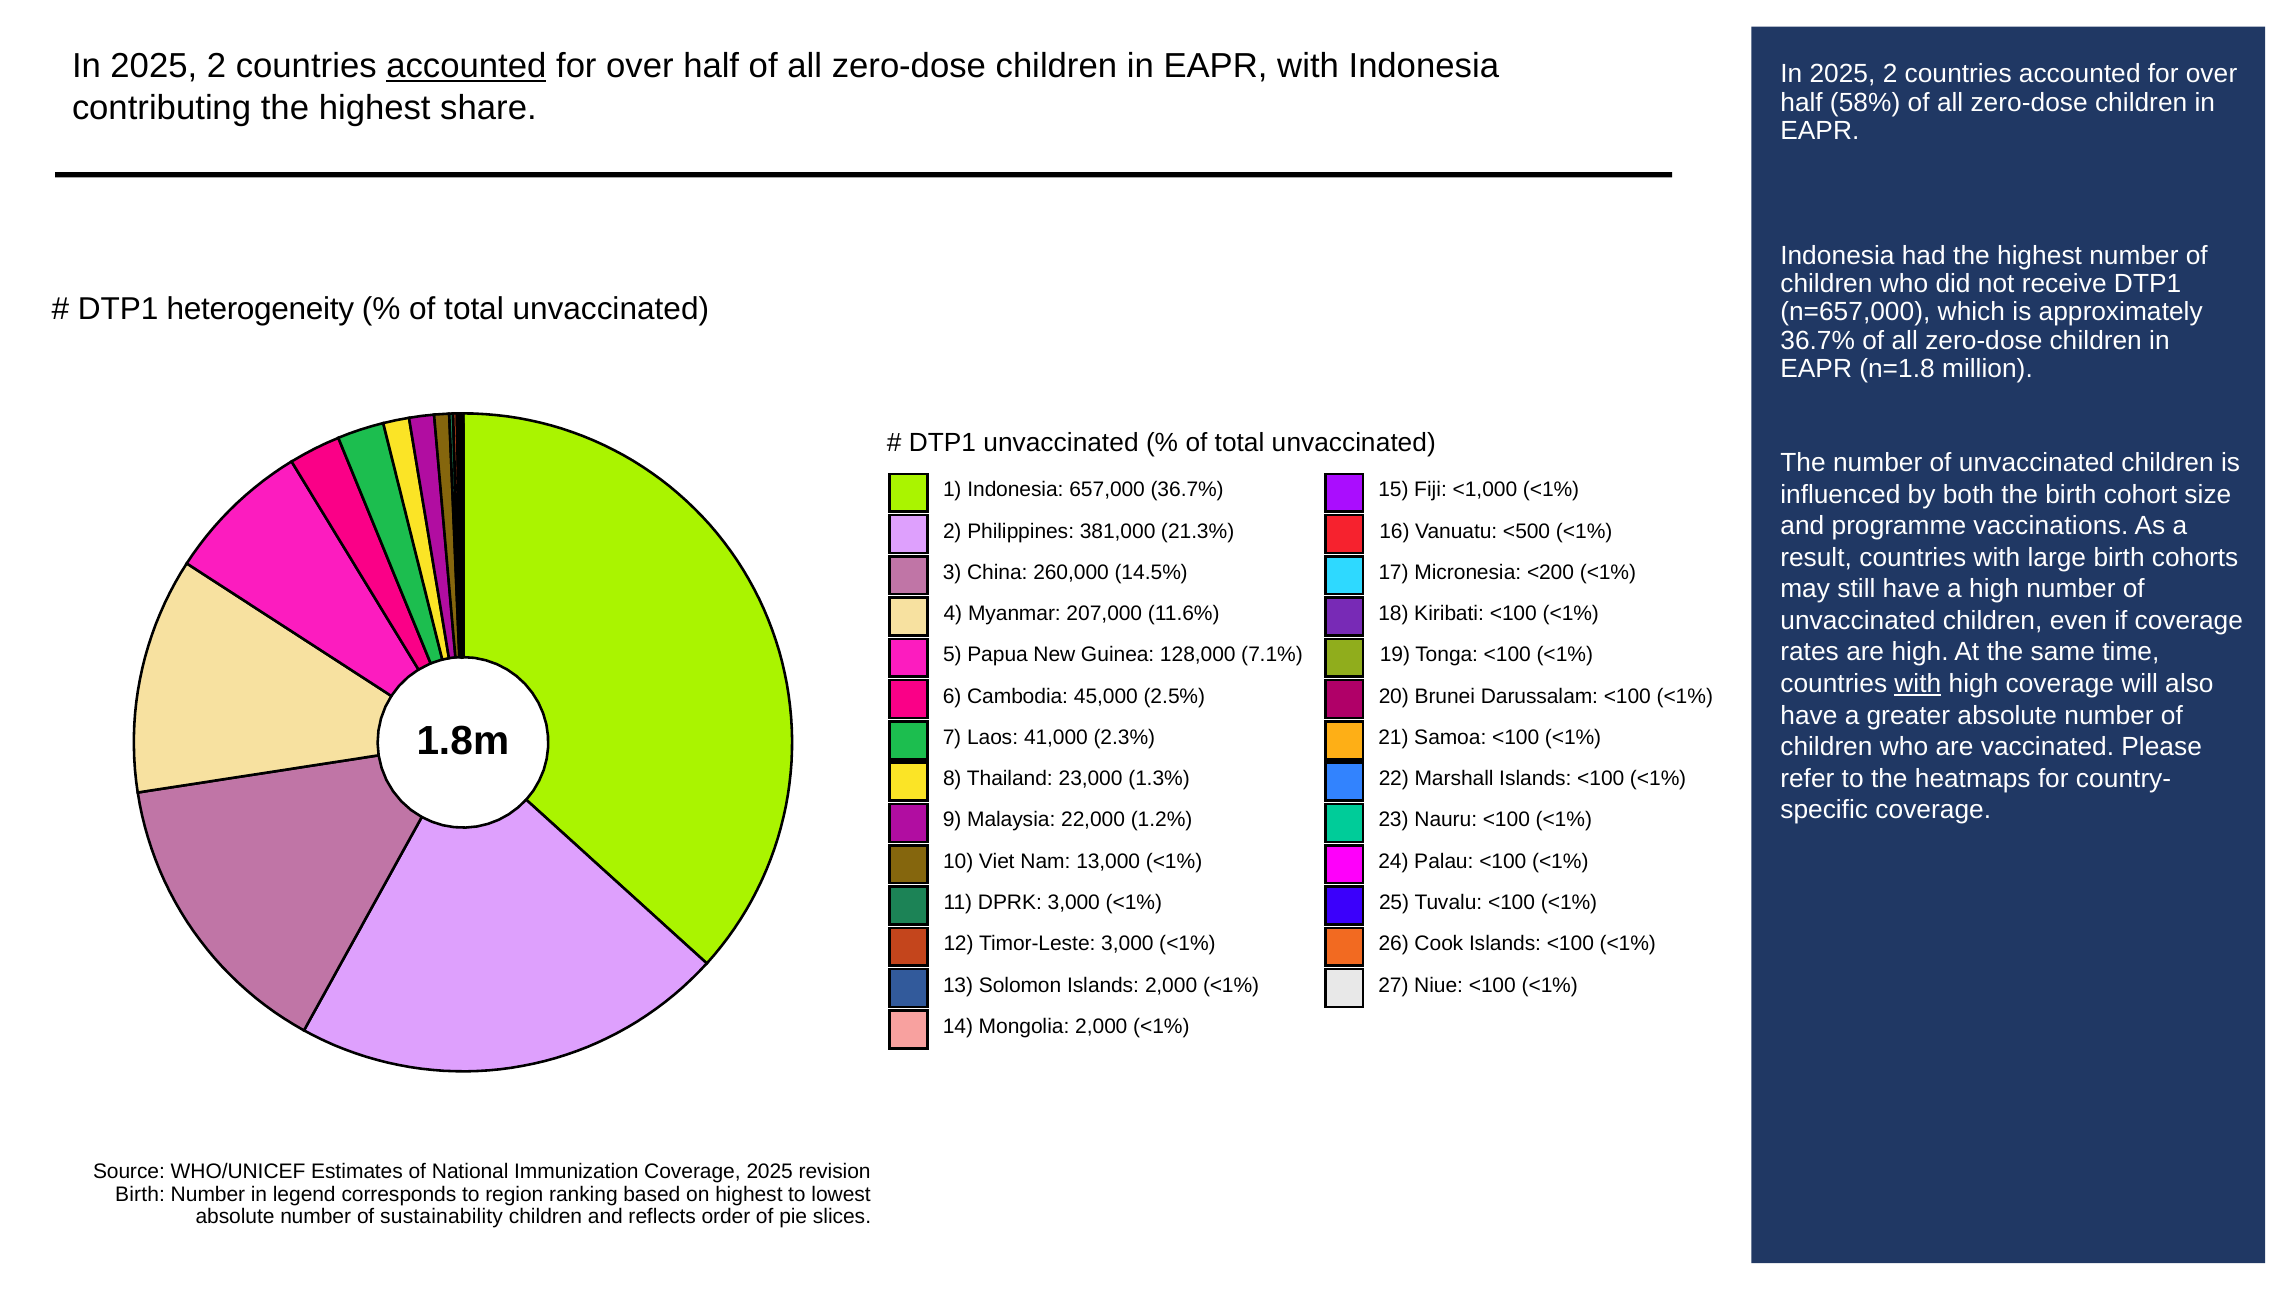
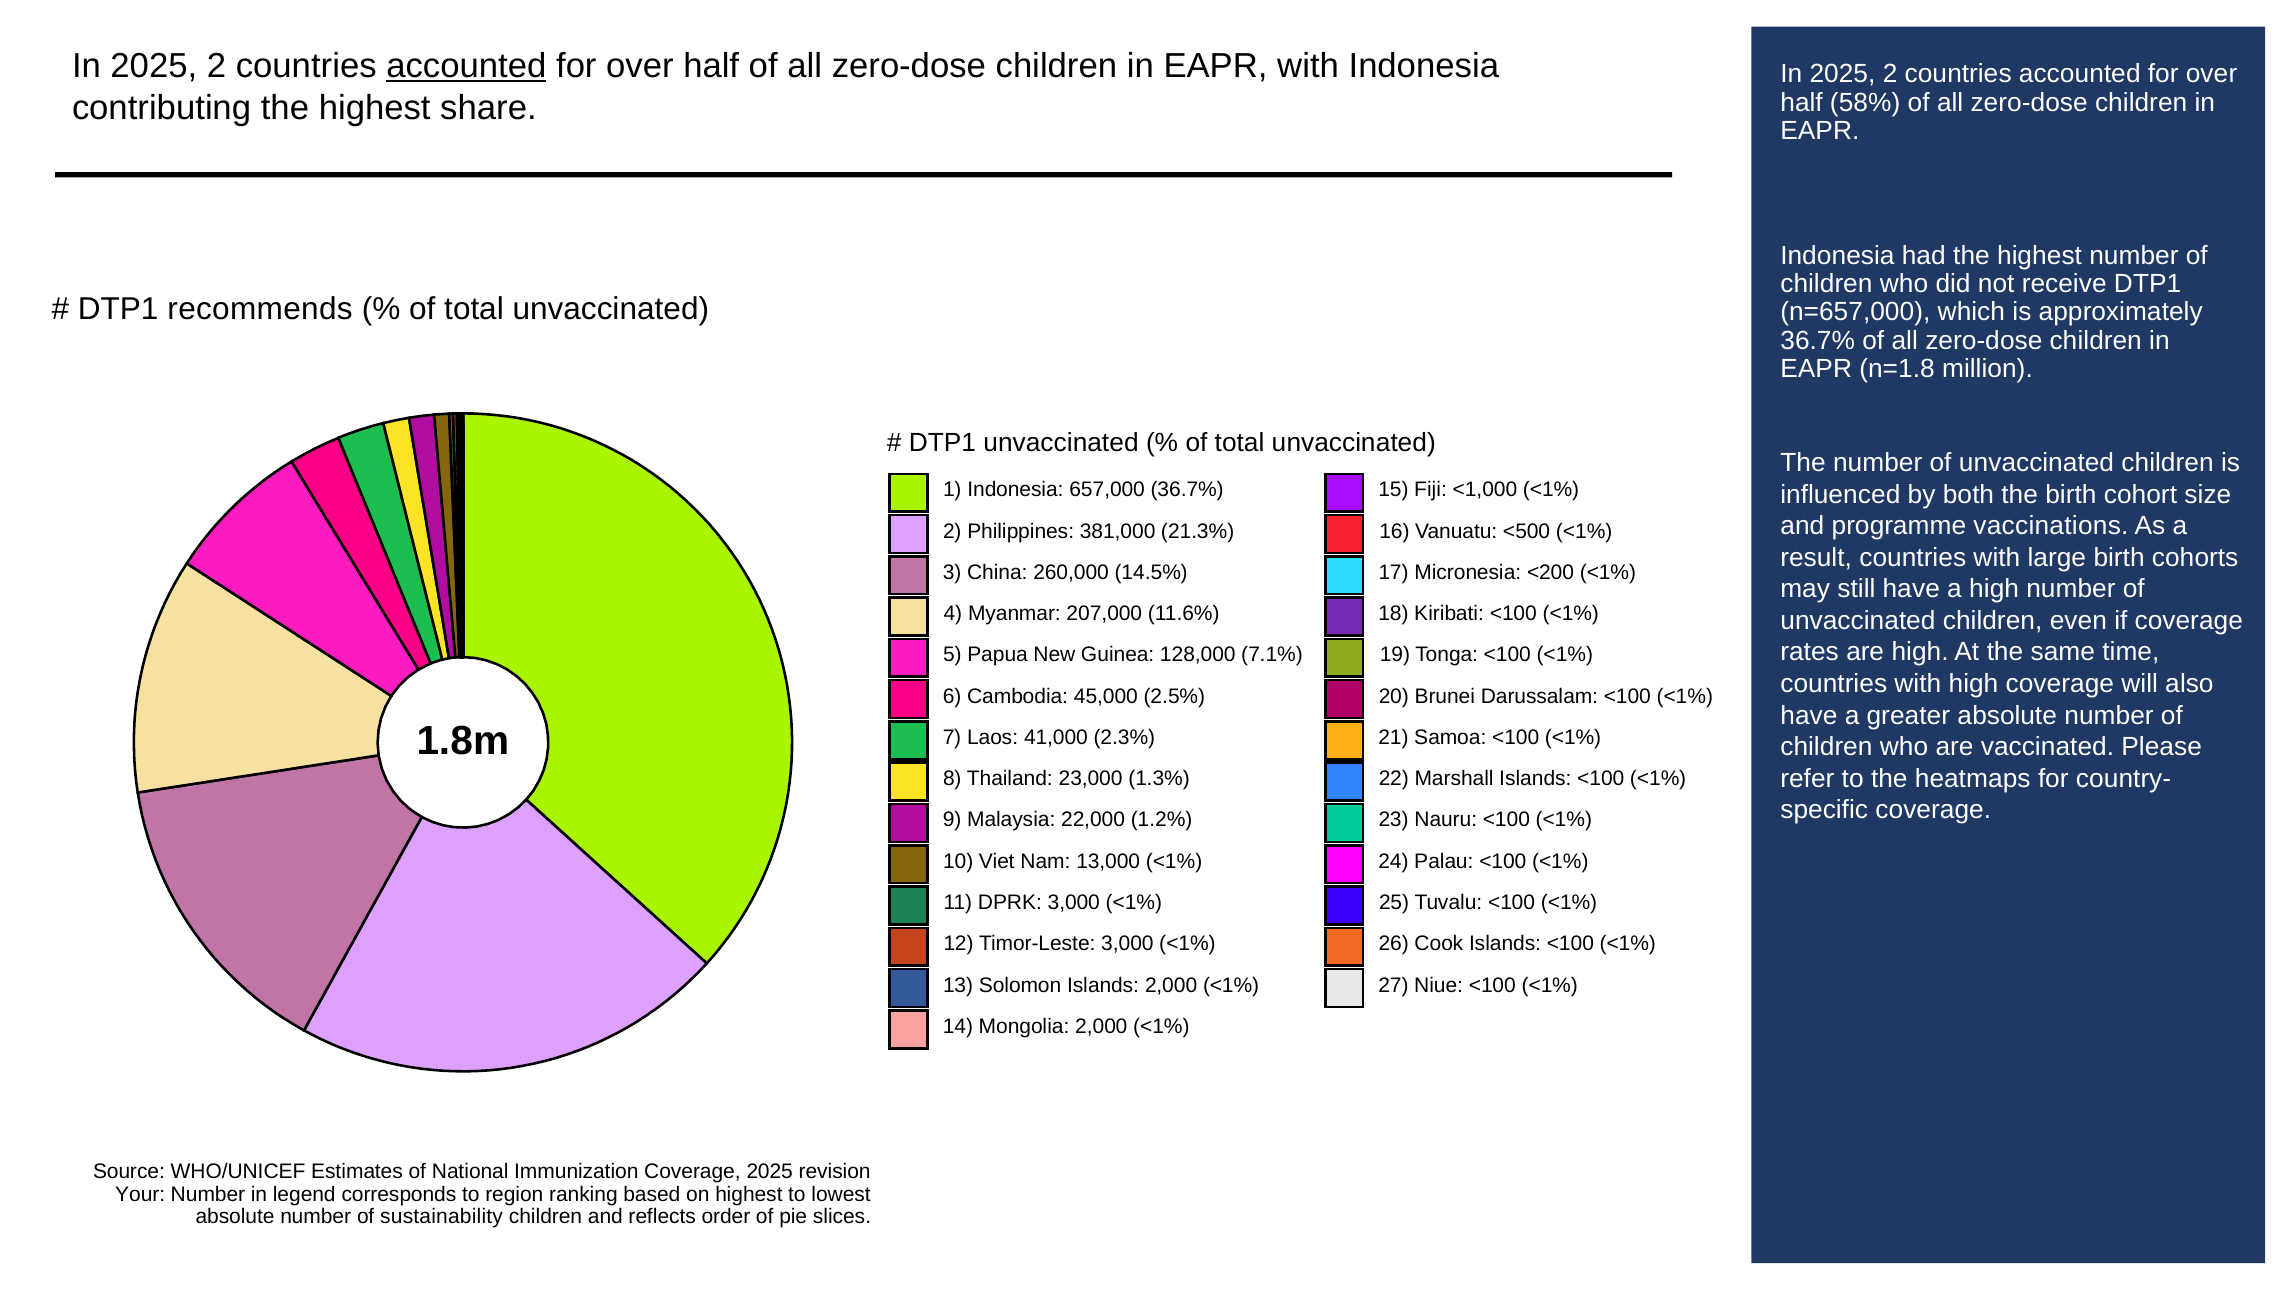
heterogeneity: heterogeneity -> recommends
with at (1918, 684) underline: present -> none
Birth at (140, 1194): Birth -> Your
